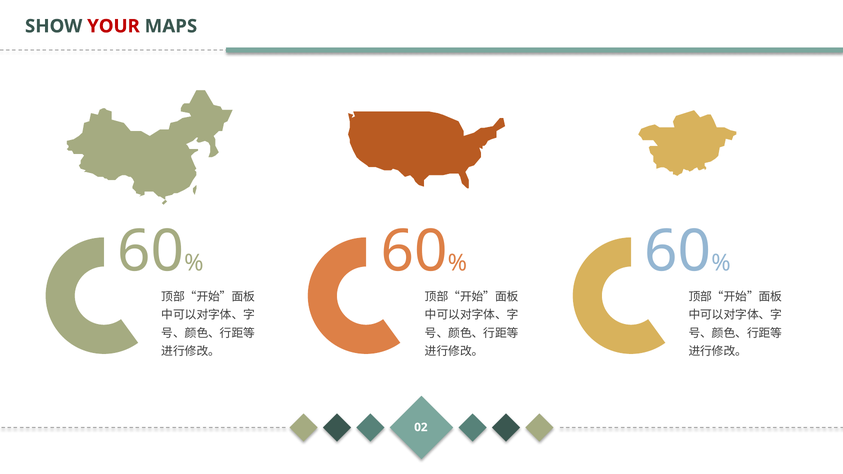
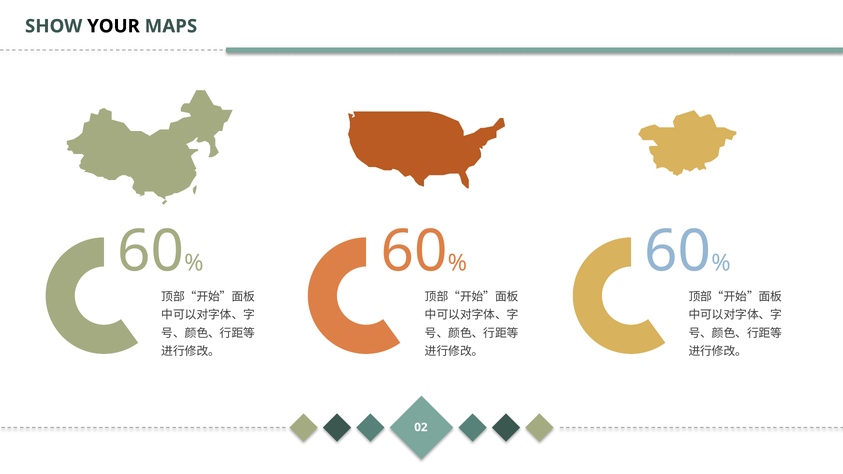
YOUR colour: red -> black
